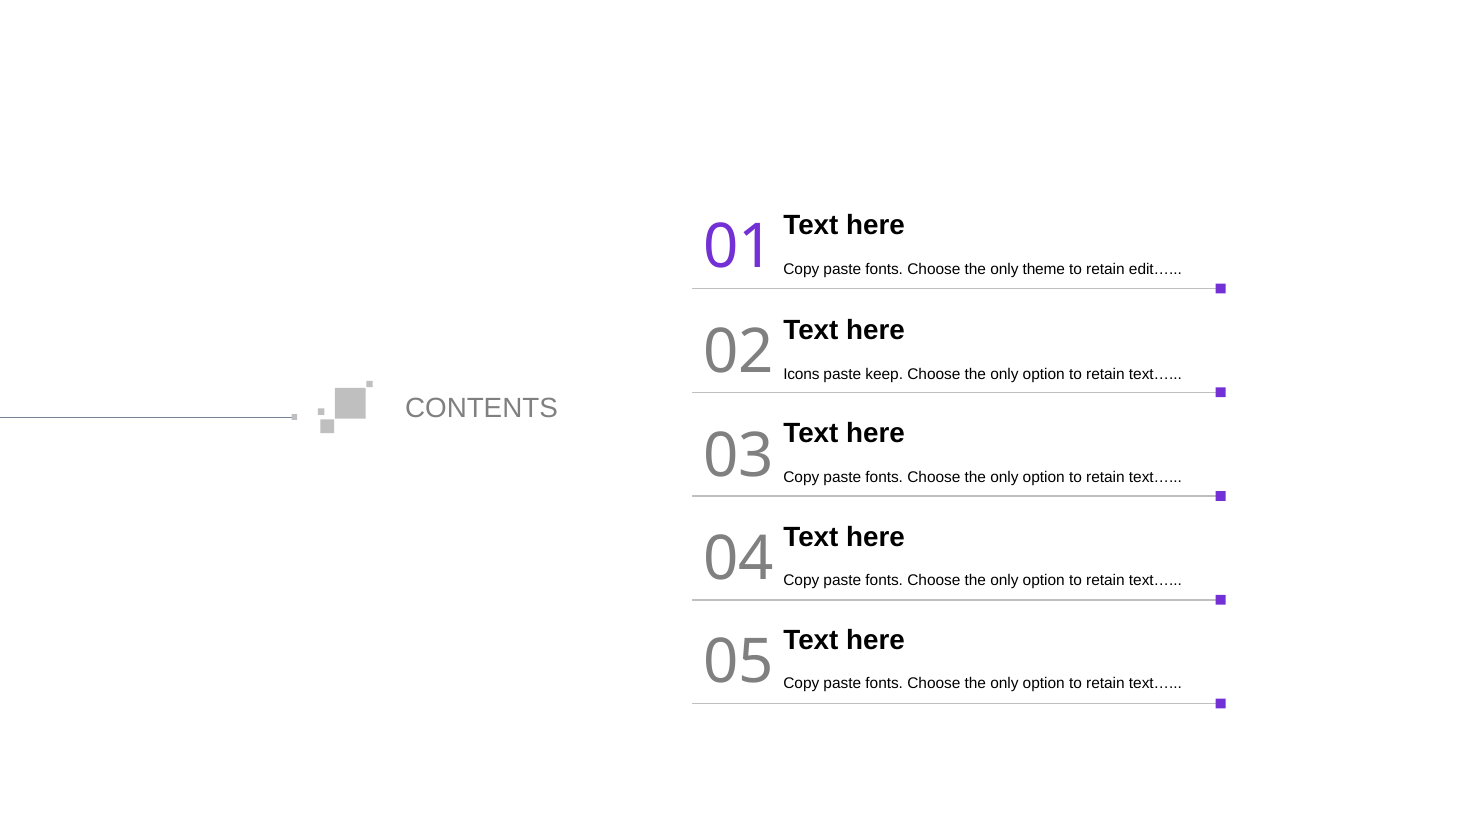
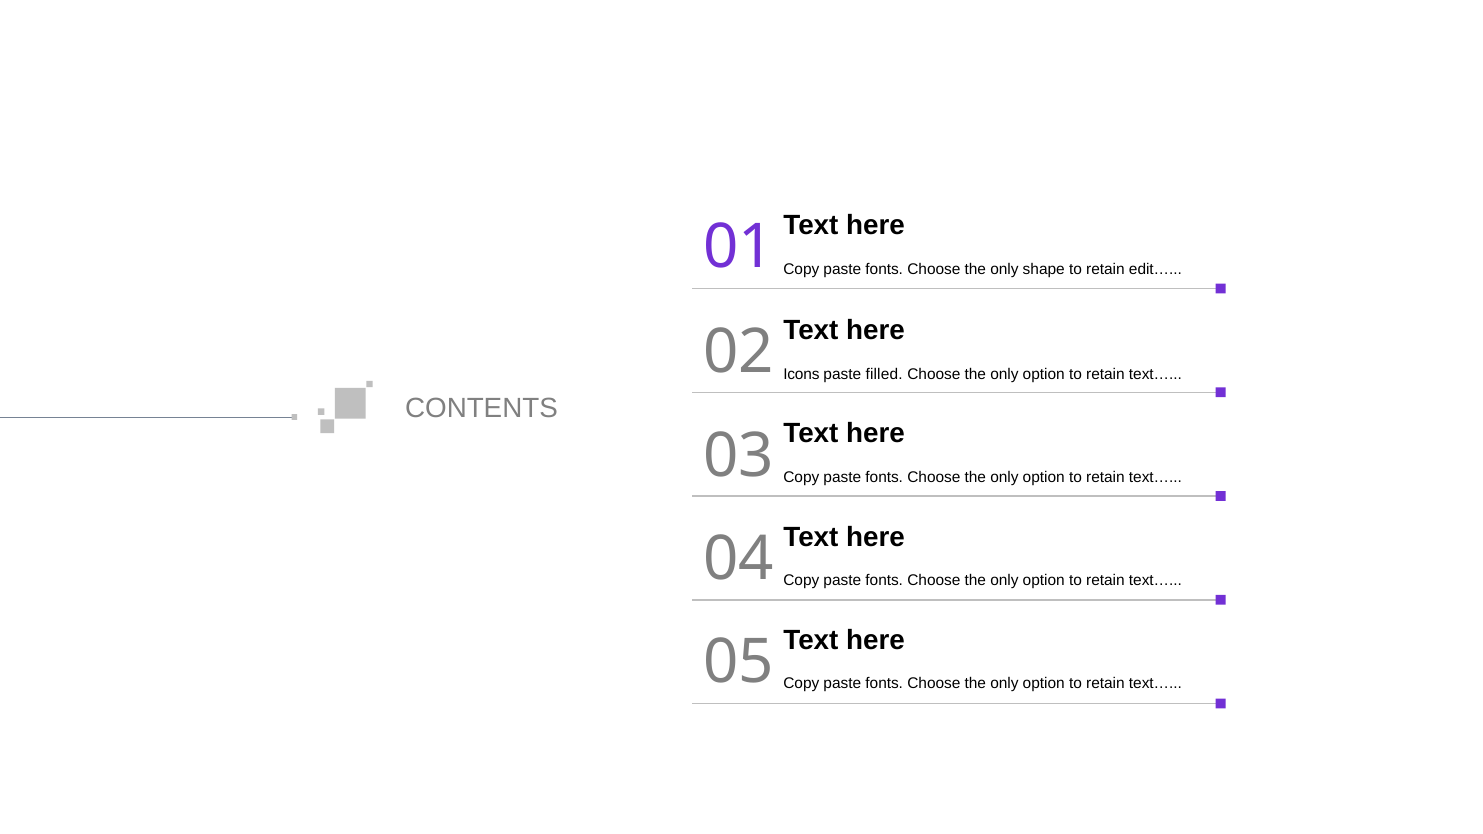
theme: theme -> shape
keep: keep -> filled
